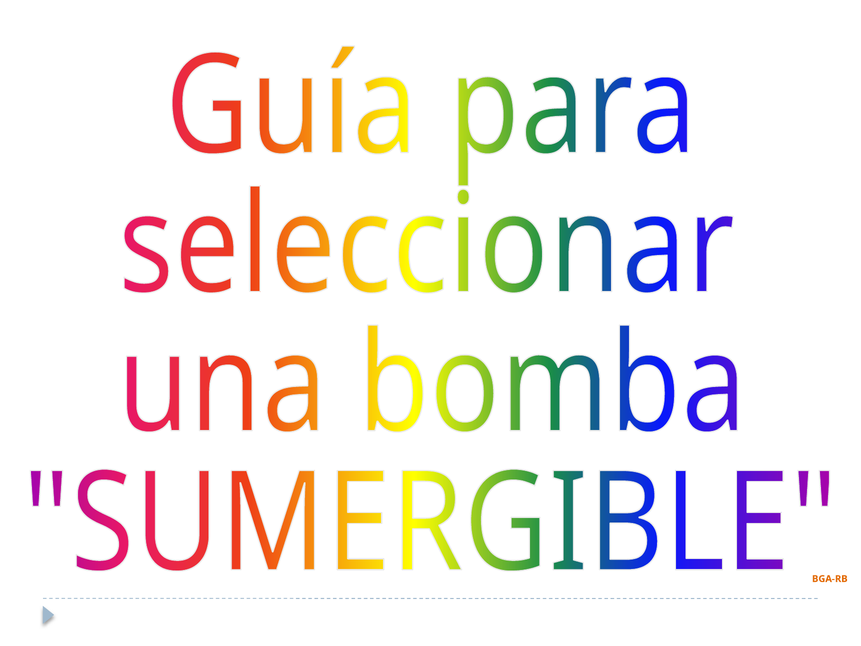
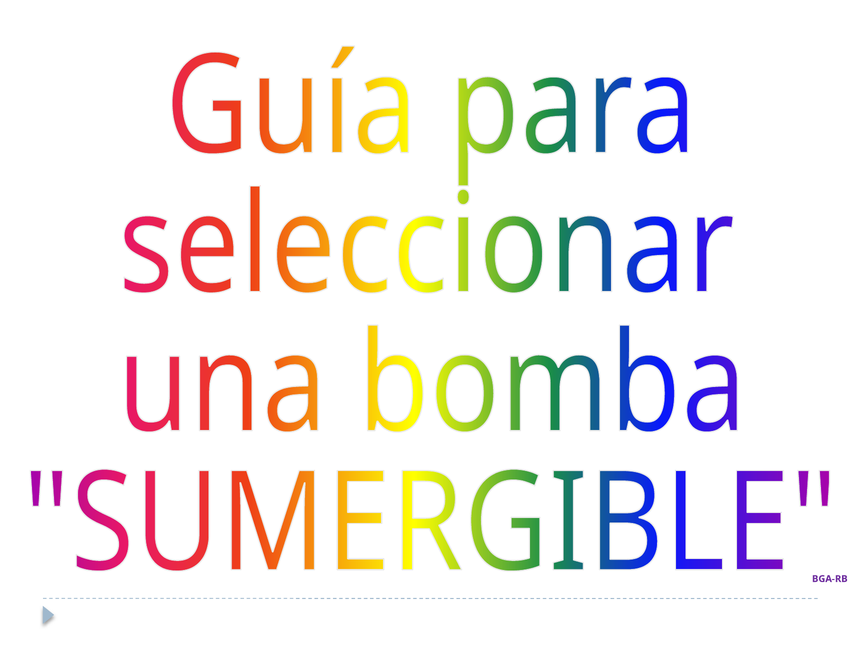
BGA-RB colour: orange -> purple
